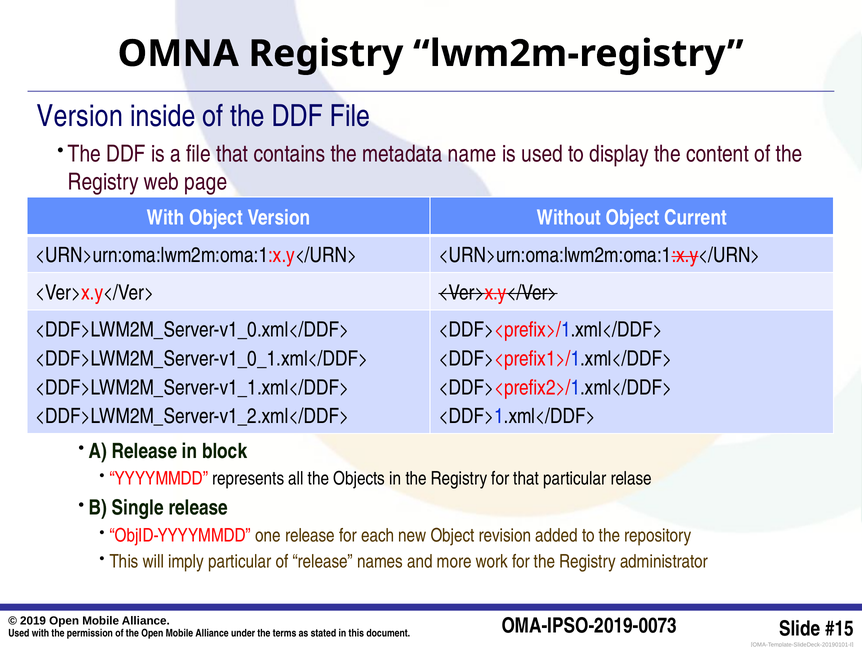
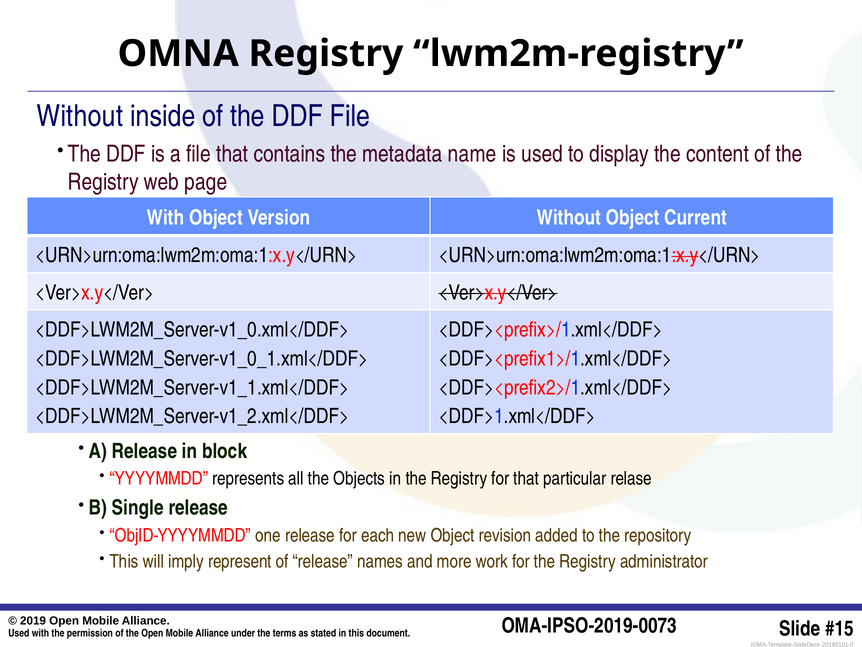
Version at (80, 116): Version -> Without
imply particular: particular -> represent
